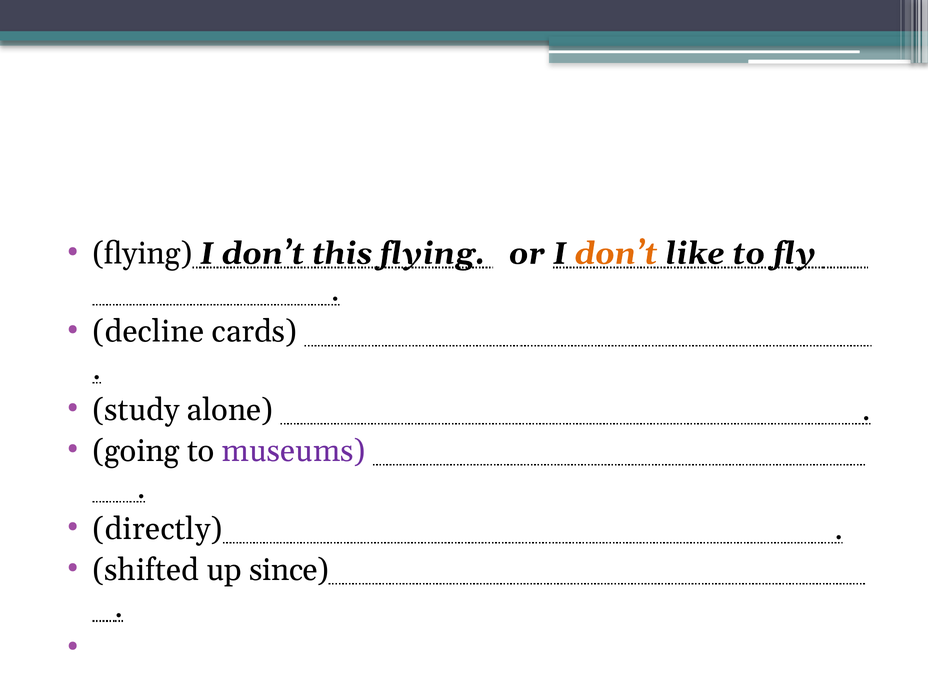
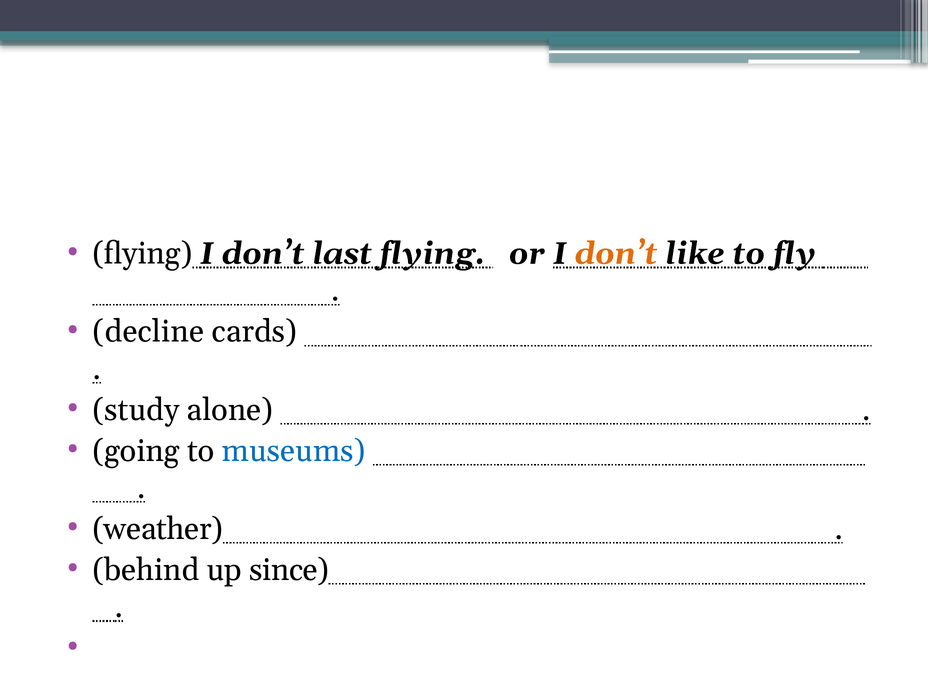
this: this -> last
museums colour: purple -> blue
directly: directly -> weather
shifted: shifted -> behind
